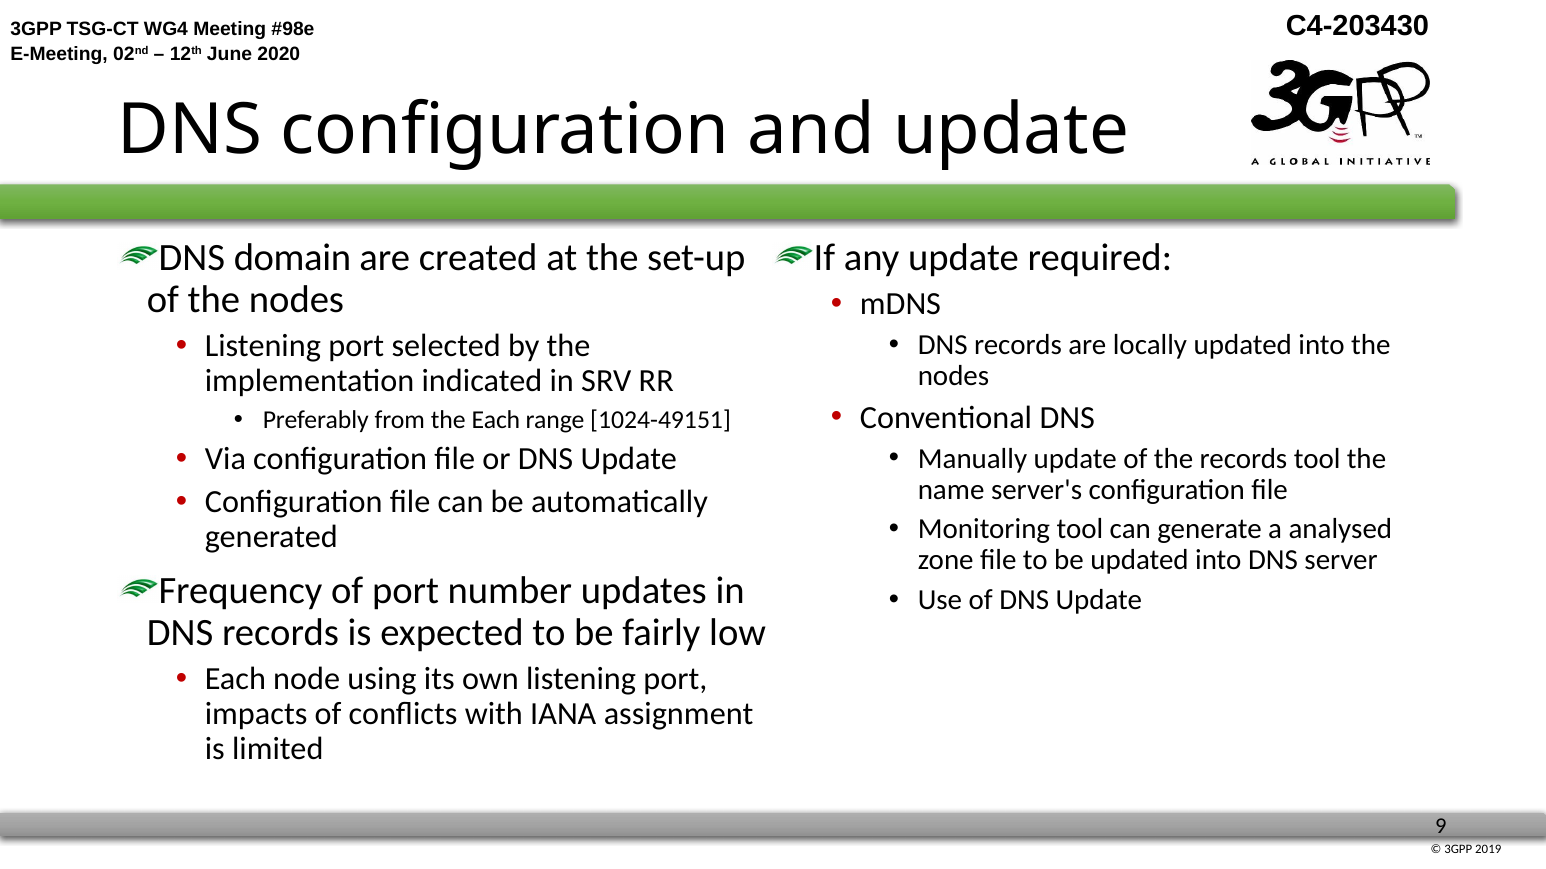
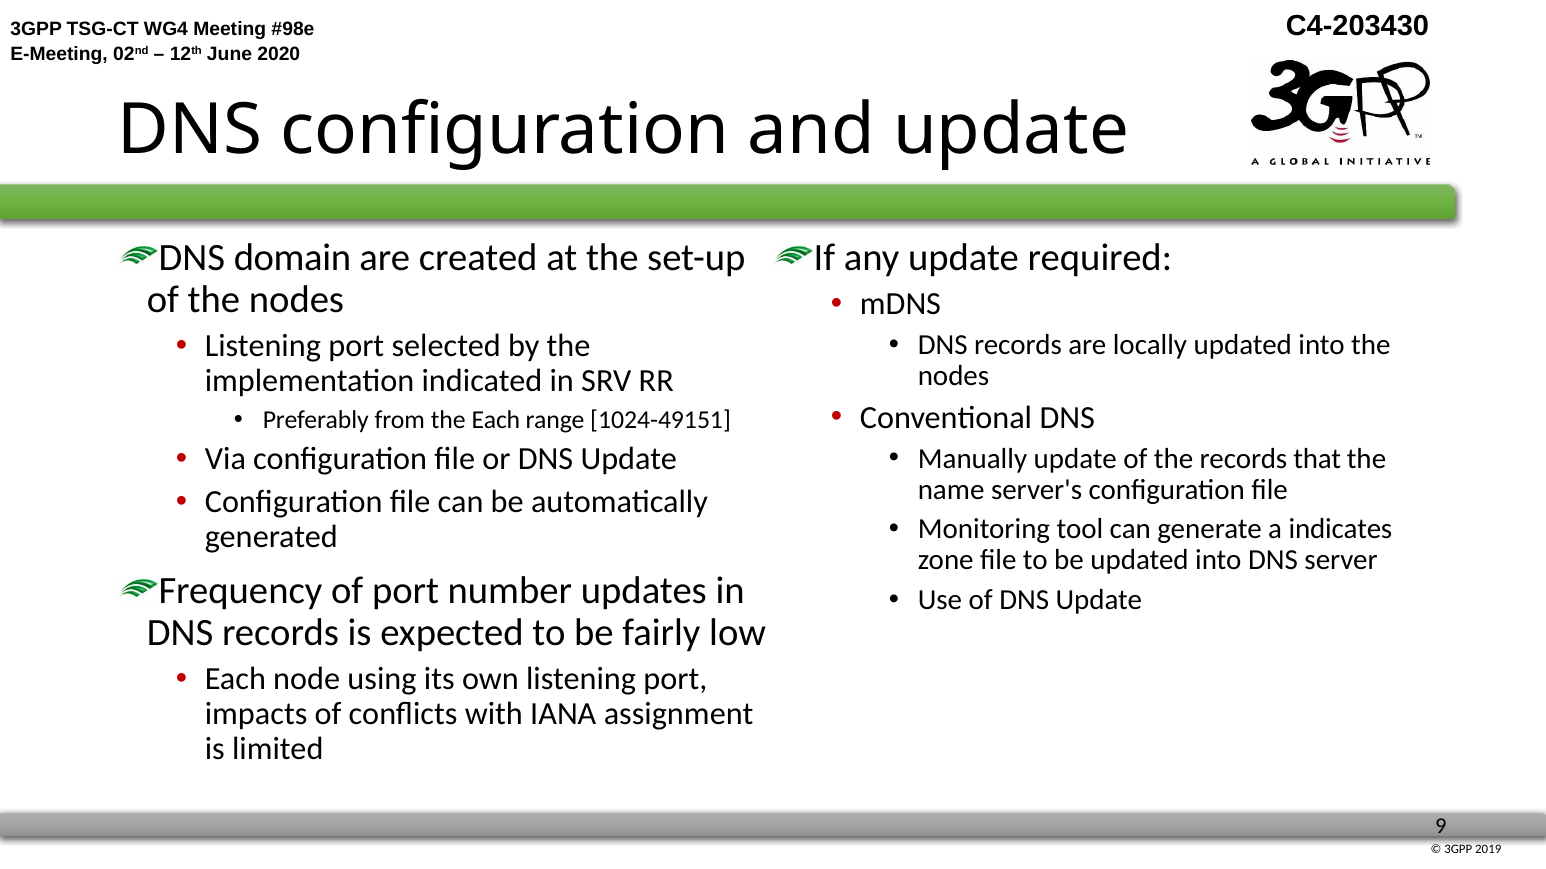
records tool: tool -> that
analysed: analysed -> indicates
